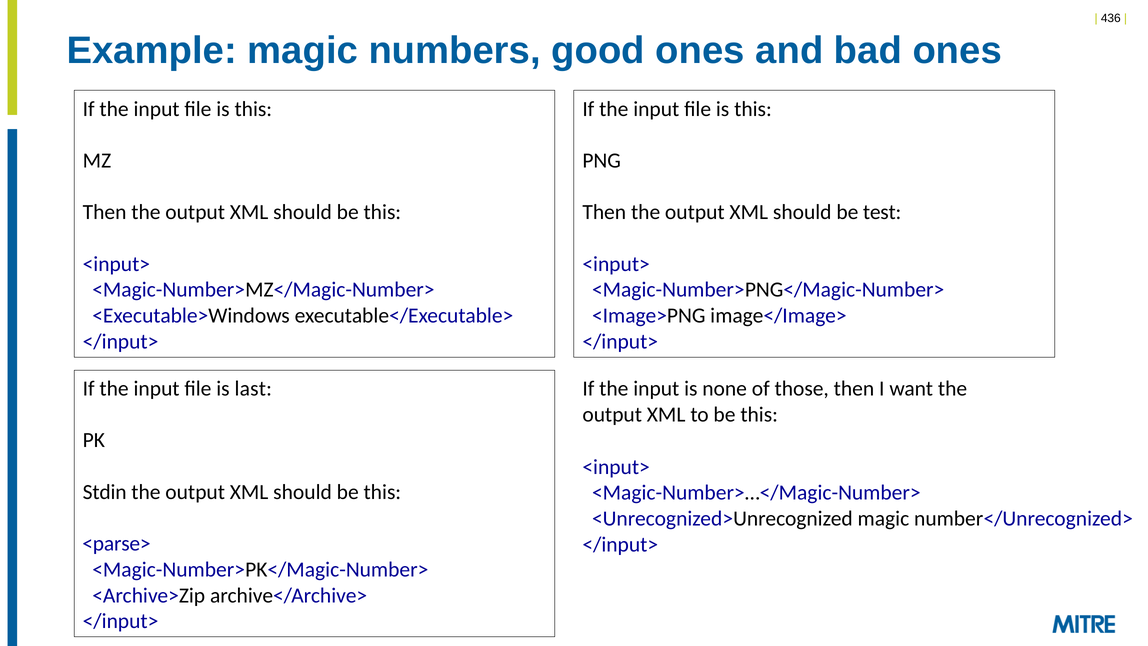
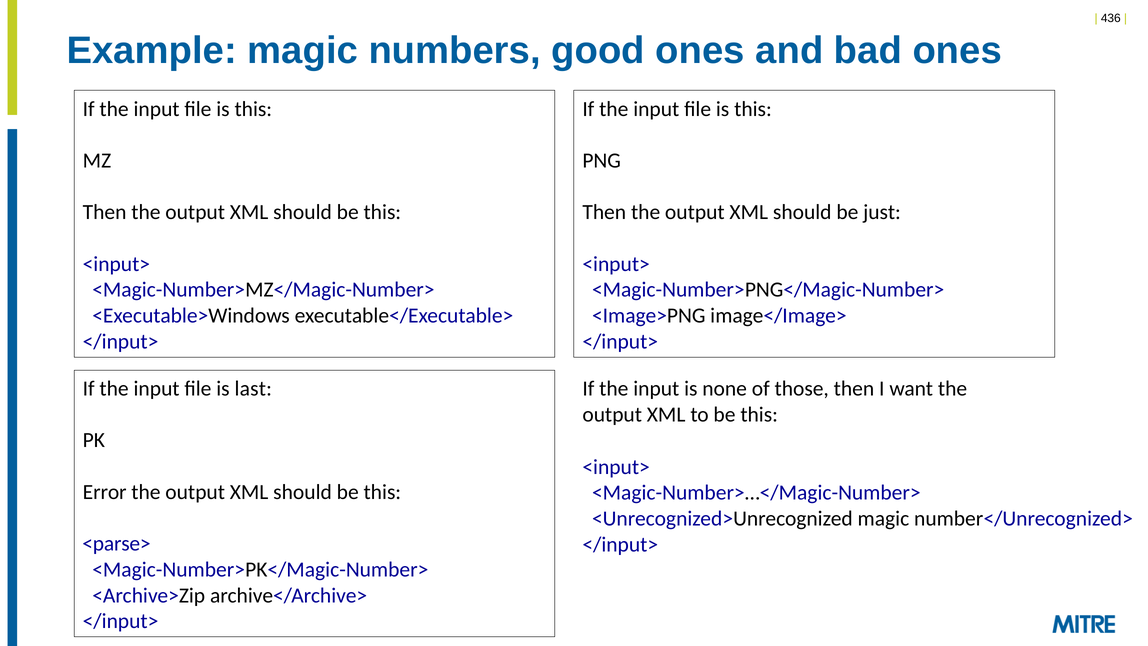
test: test -> just
Stdin: Stdin -> Error
